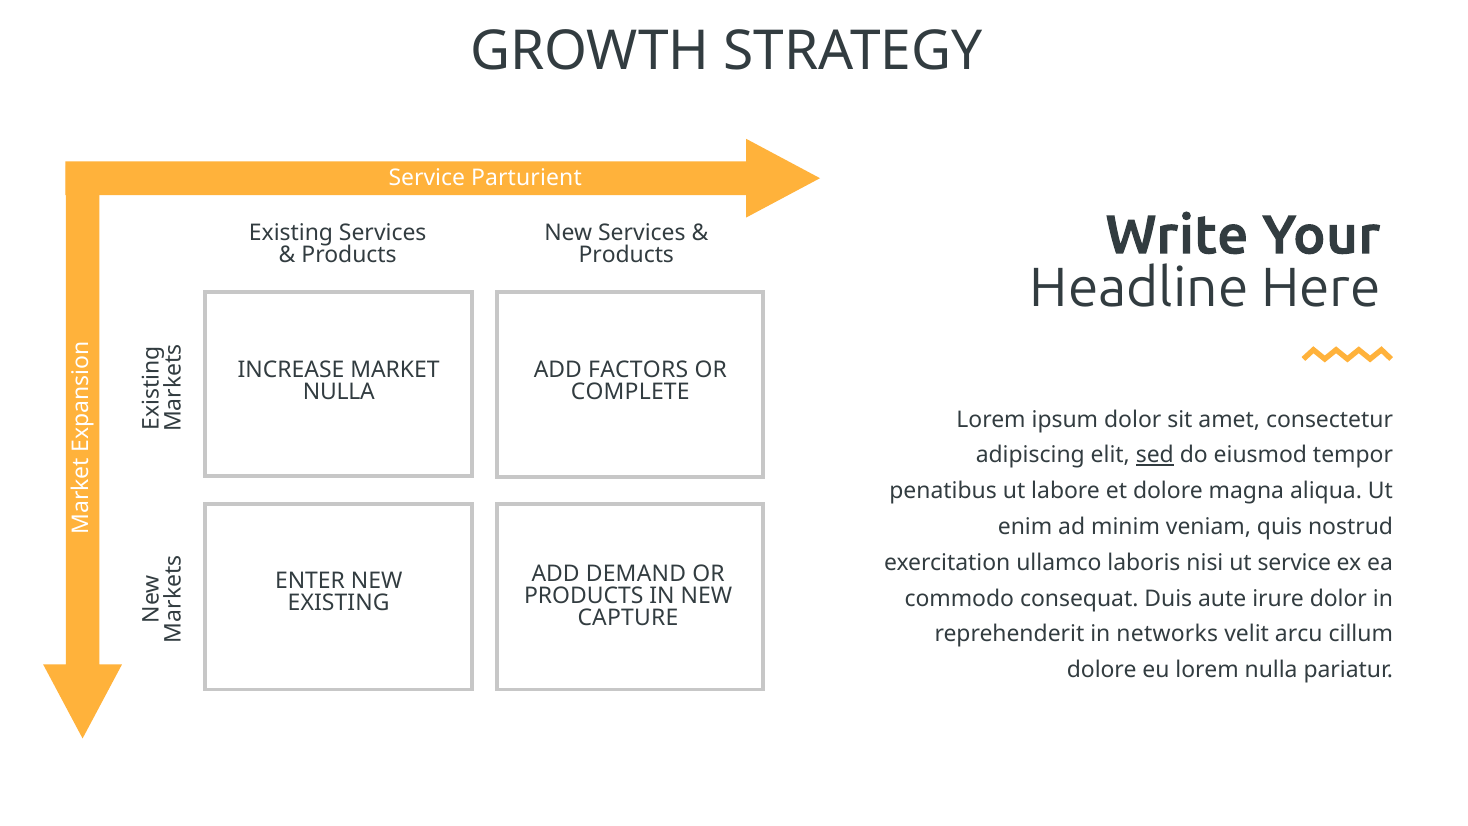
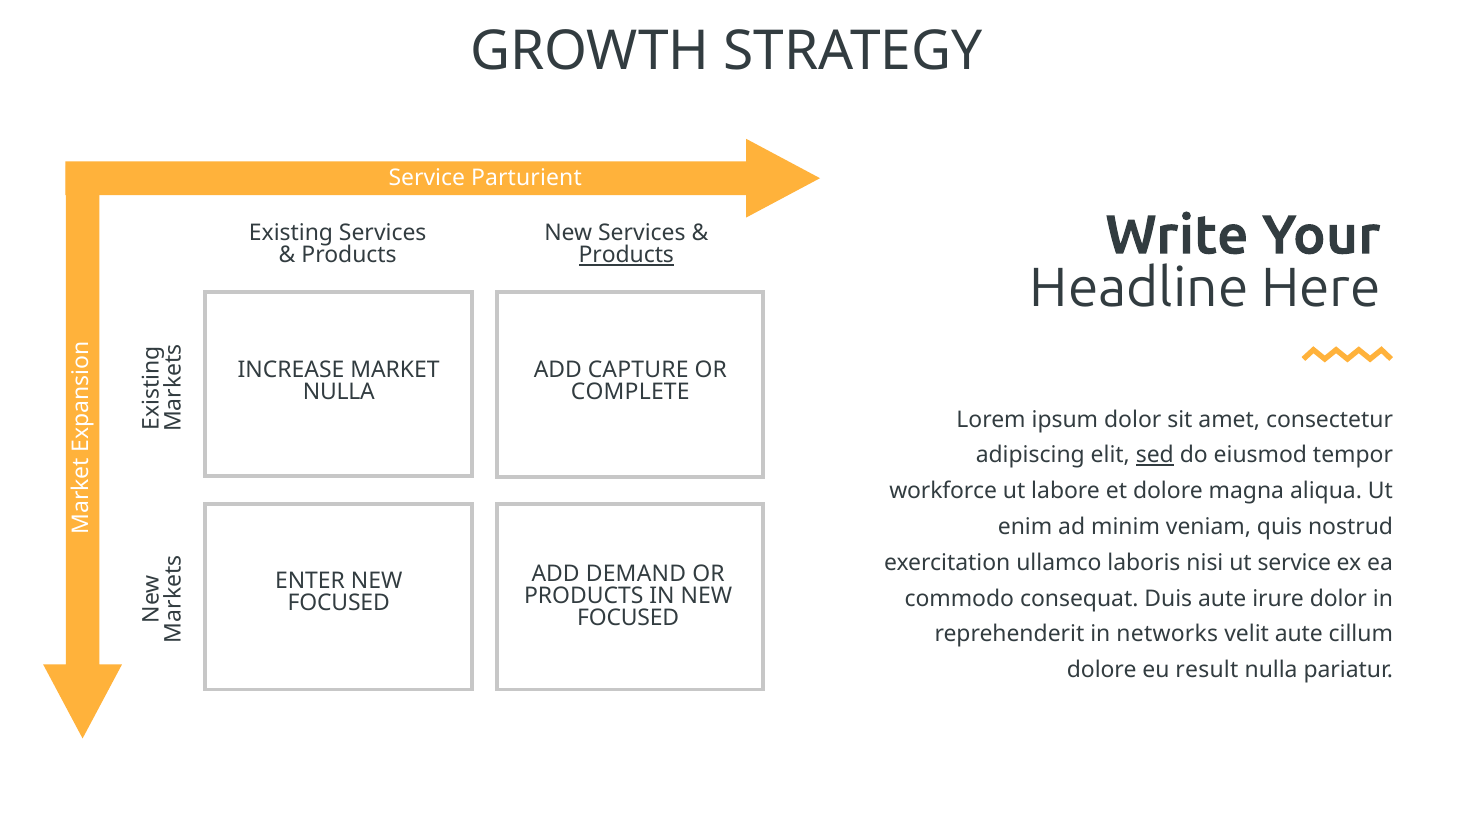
Products at (626, 255) underline: none -> present
FACTORS: FACTORS -> CAPTURE
penatibus: penatibus -> workforce
EXISTING at (339, 603): EXISTING -> FOCUSED
CAPTURE at (628, 618): CAPTURE -> FOCUSED
velit arcu: arcu -> aute
eu lorem: lorem -> result
